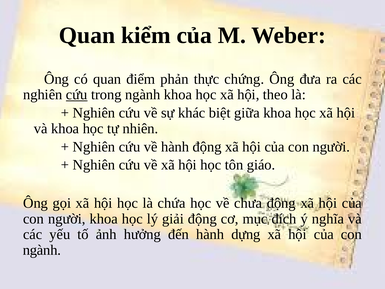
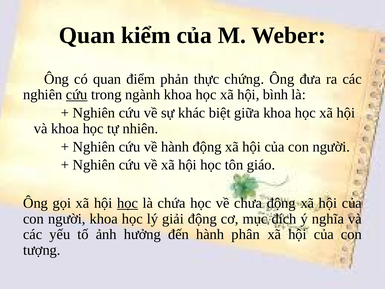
theo: theo -> bình
học at (128, 203) underline: none -> present
dựng: dựng -> phân
ngành at (42, 250): ngành -> tượng
